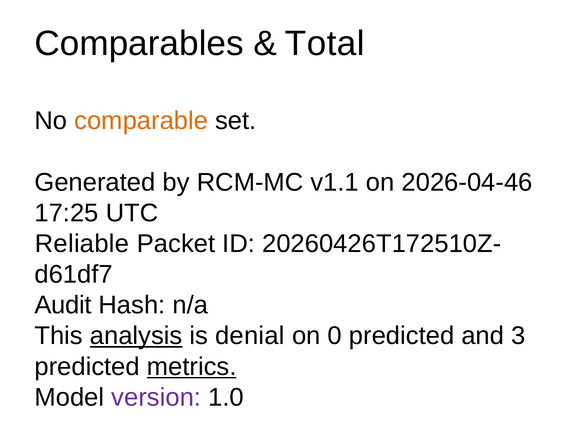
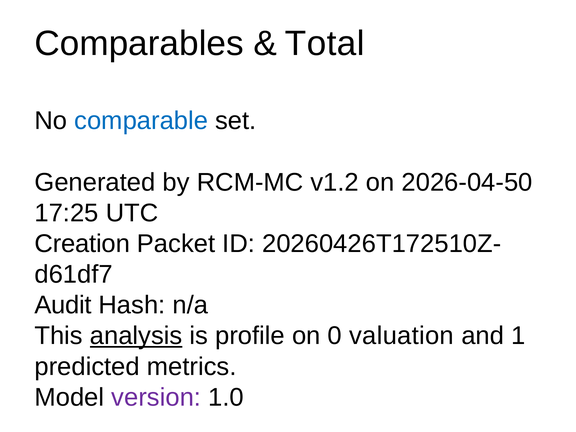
comparable colour: orange -> blue
v1.1: v1.1 -> v1.2
2026-04-46: 2026-04-46 -> 2026-04-50
Reliable: Reliable -> Creation
denial: denial -> profile
0 predicted: predicted -> valuation
3: 3 -> 1
metrics underline: present -> none
